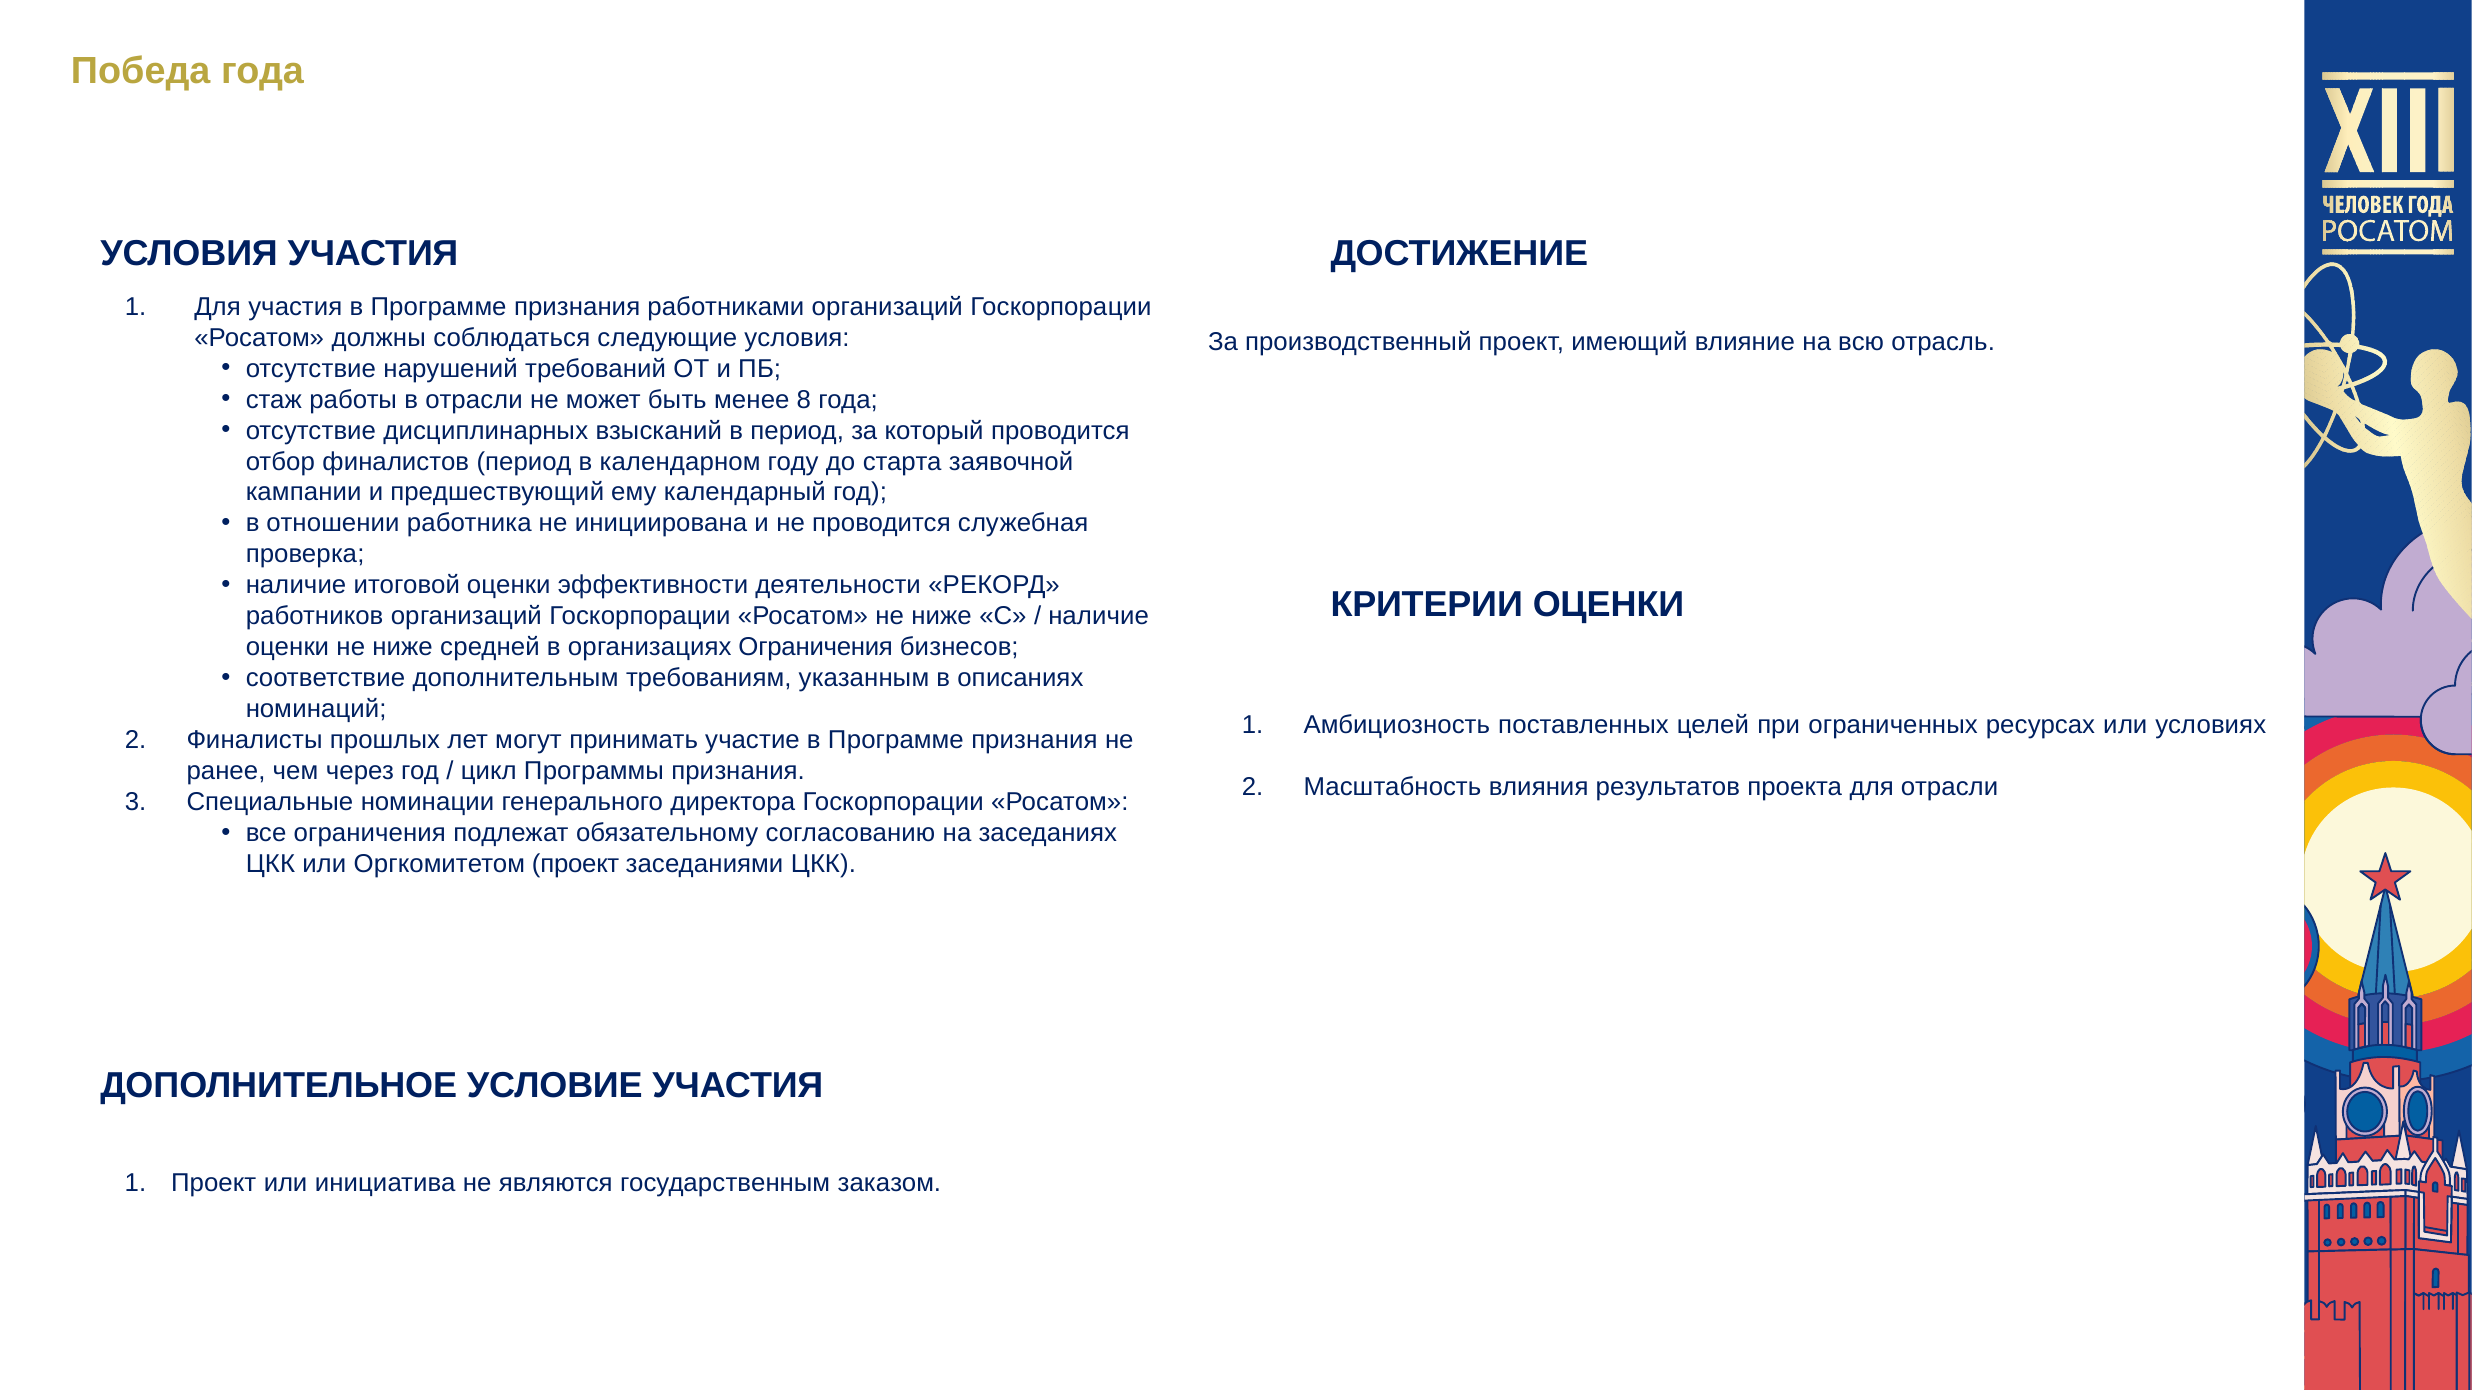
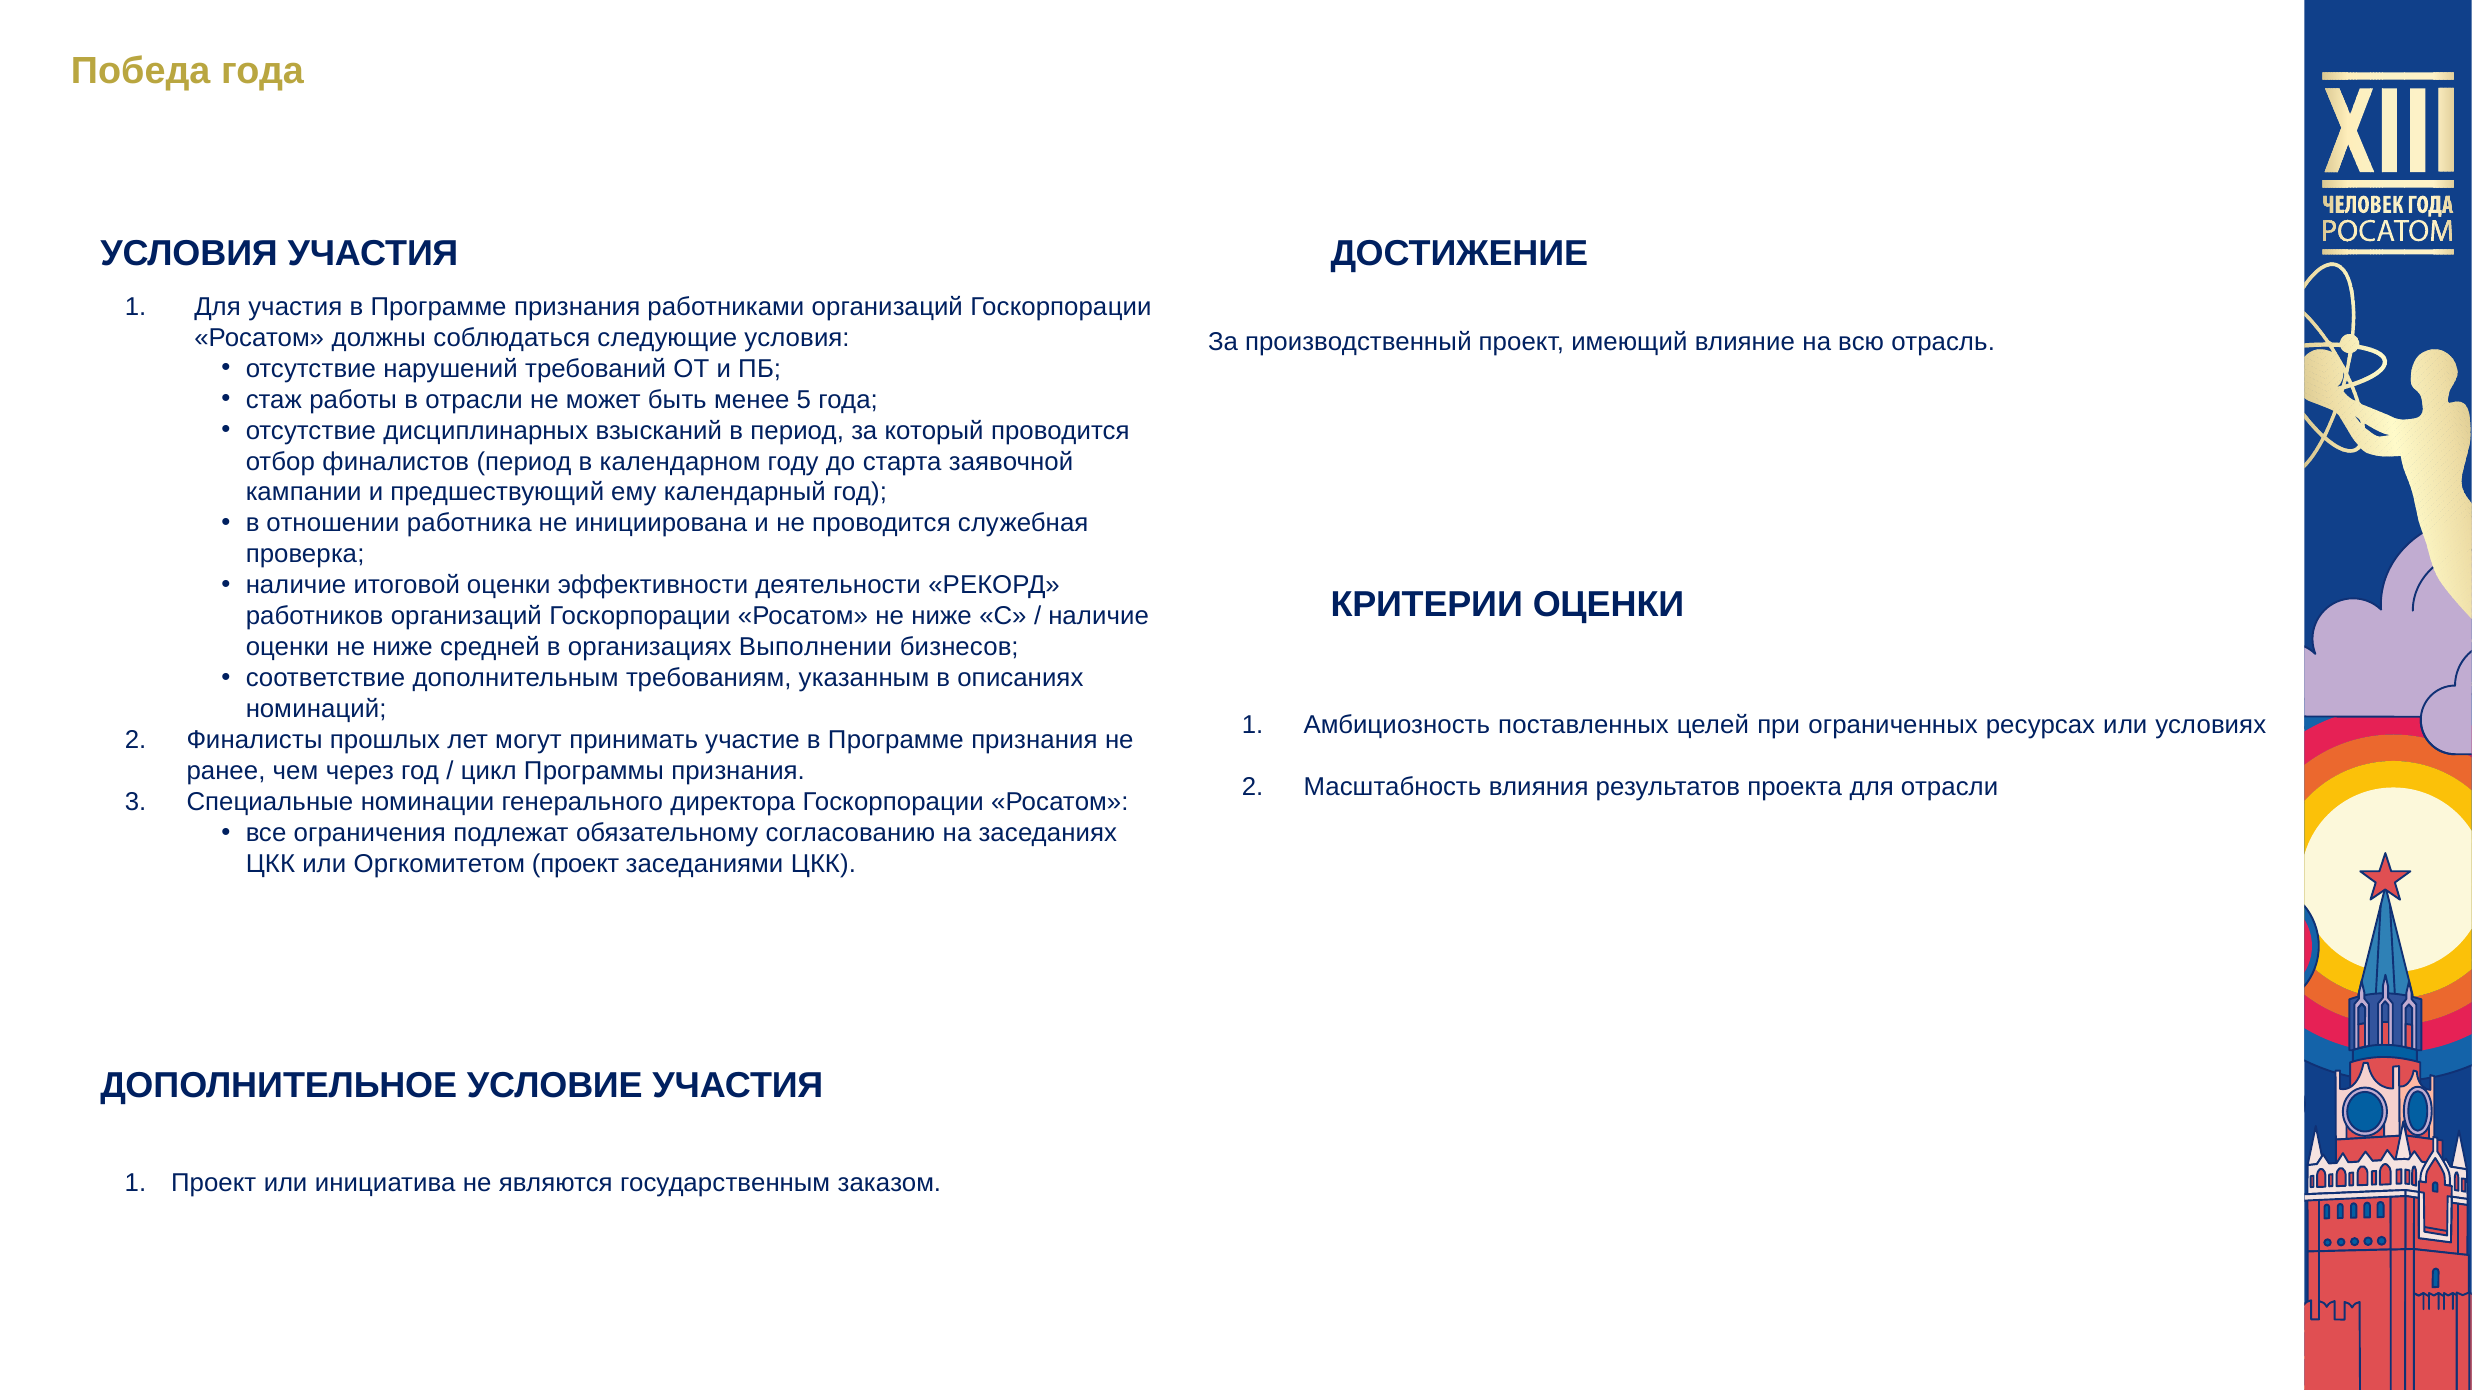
8: 8 -> 5
организациях Ограничения: Ограничения -> Выполнении
